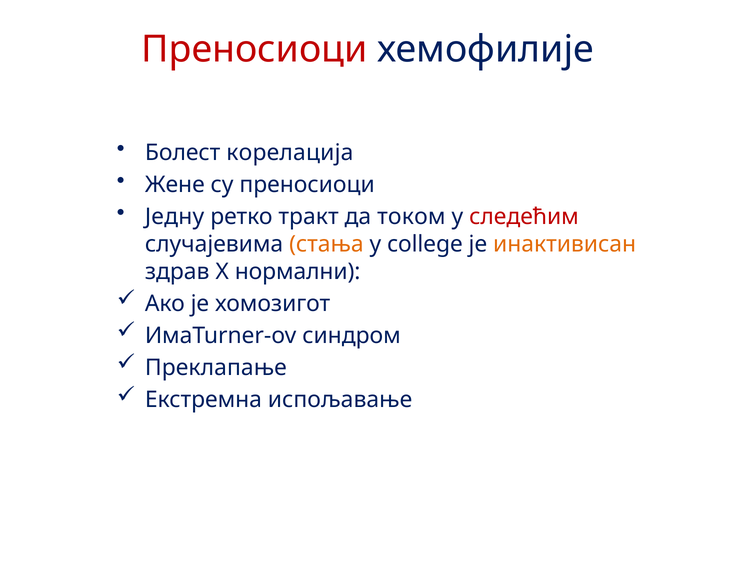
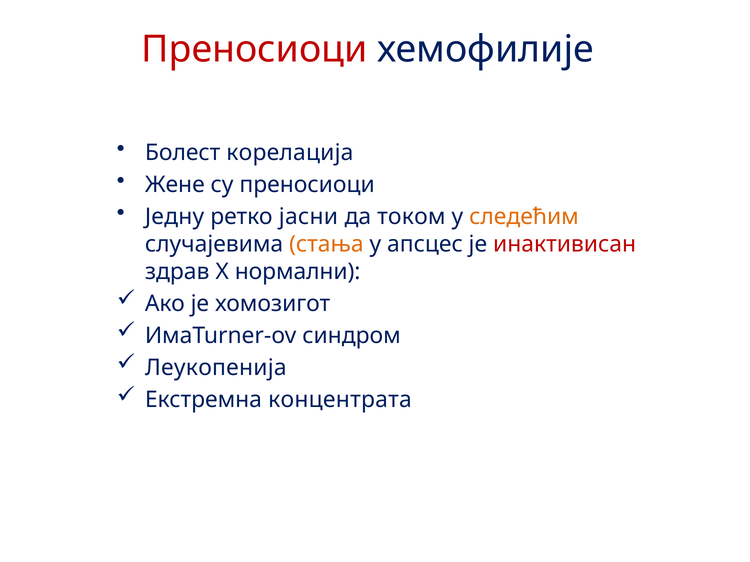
тракт: тракт -> јасни
следећим colour: red -> orange
college: college -> апсцес
инактивисан colour: orange -> red
Преклапање: Преклапање -> Леукопенија
испољавање: испољавање -> концентрата
